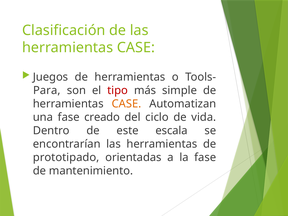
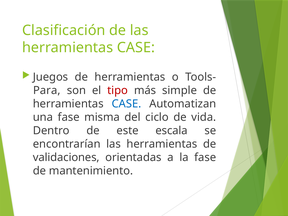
CASE at (126, 104) colour: orange -> blue
creado: creado -> misma
prototipado: prototipado -> validaciones
